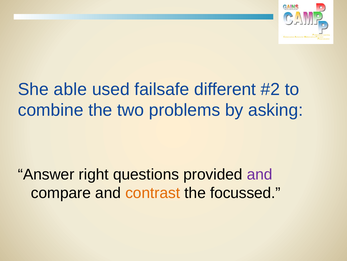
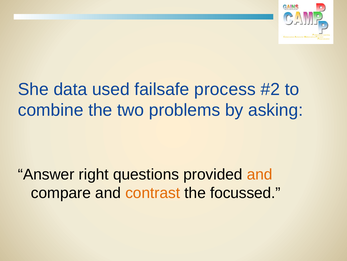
able: able -> data
different: different -> process
and at (260, 174) colour: purple -> orange
